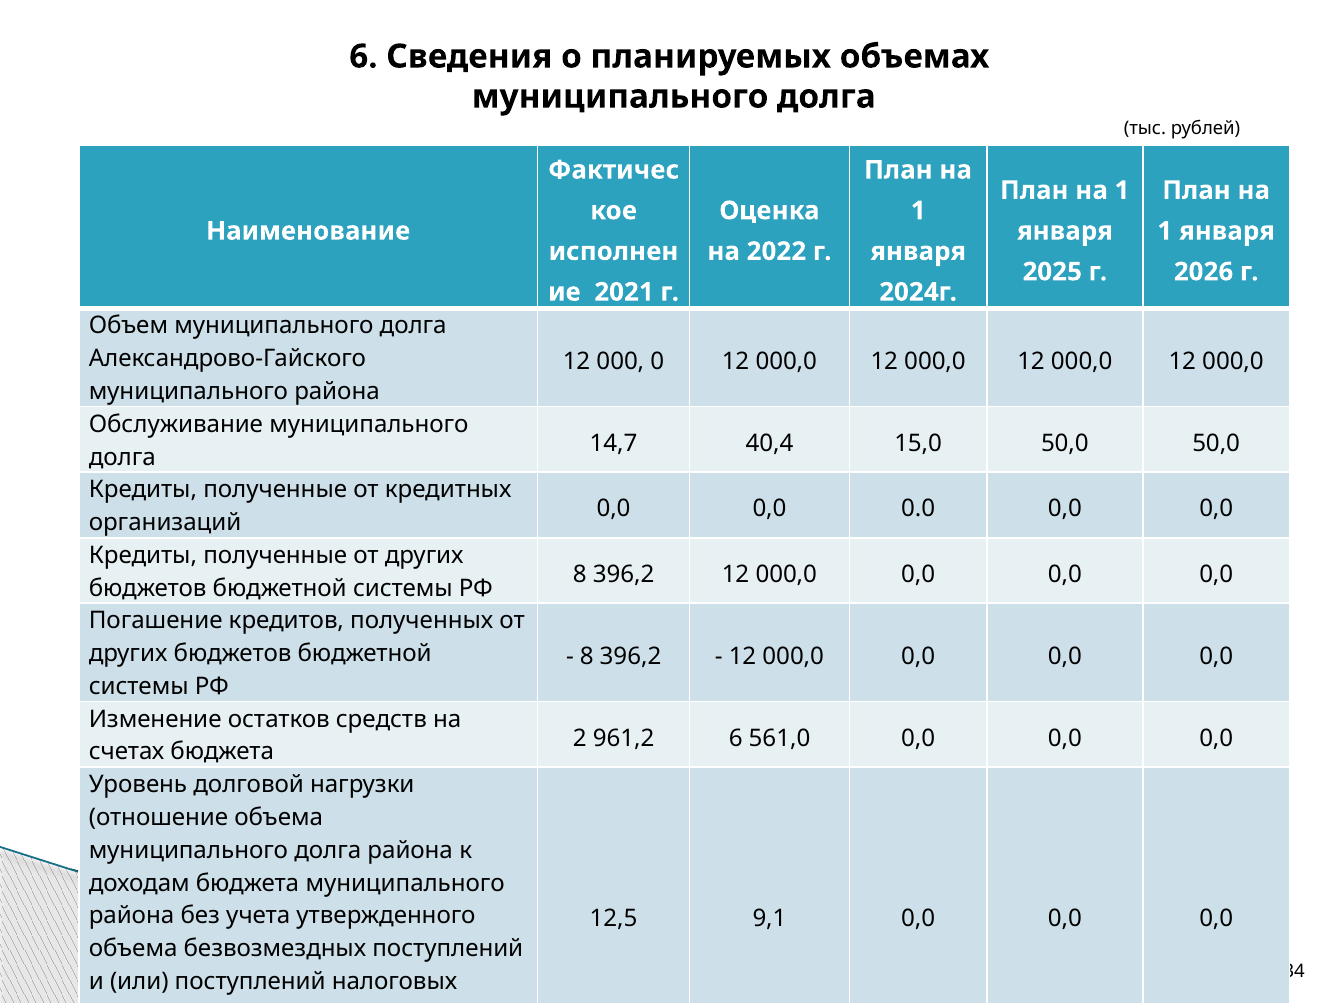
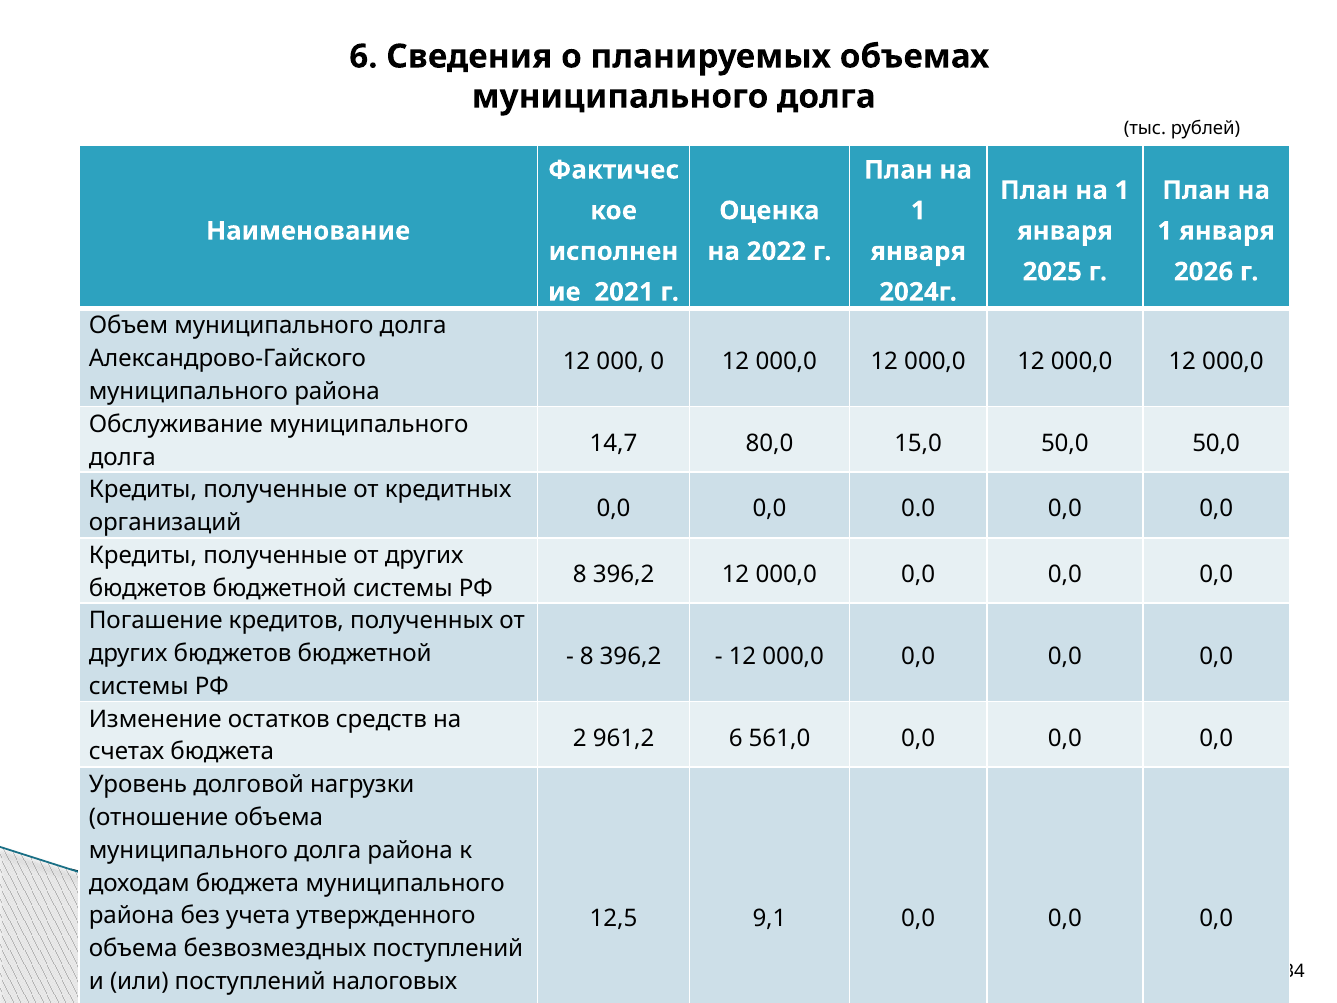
40,4: 40,4 -> 80,0
